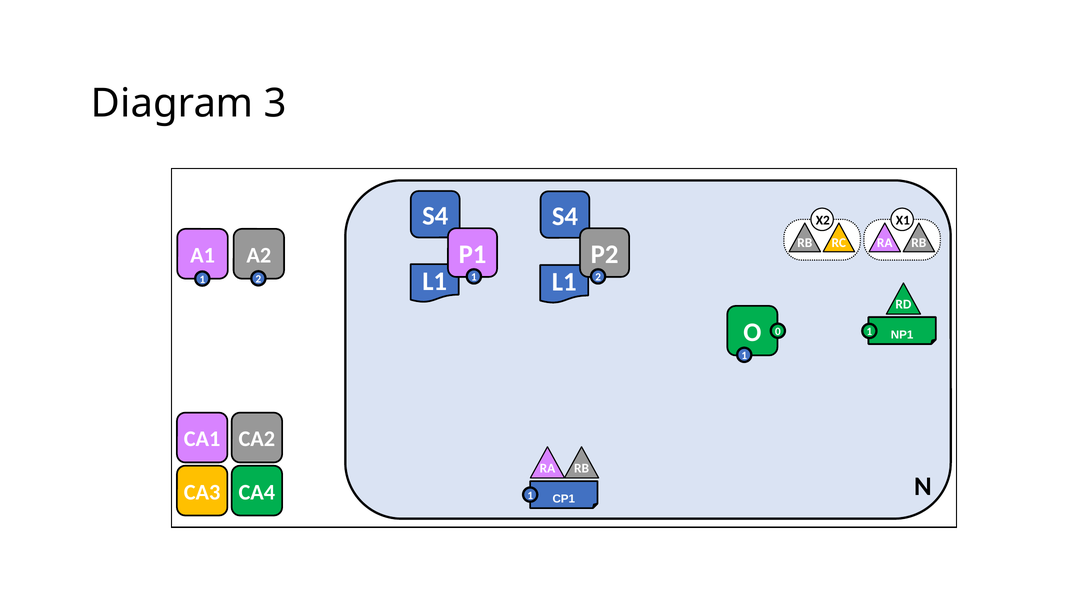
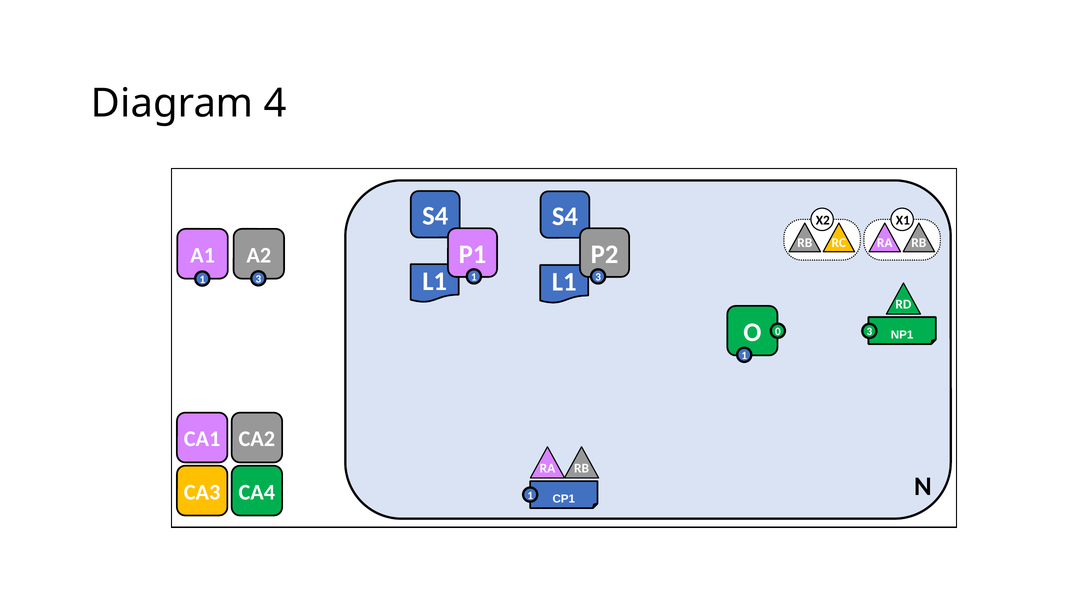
3: 3 -> 4
2 at (598, 277): 2 -> 3
2 at (258, 279): 2 -> 3
0 1: 1 -> 3
